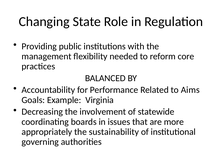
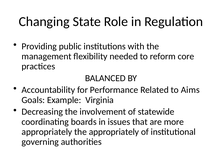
the sustainability: sustainability -> appropriately
